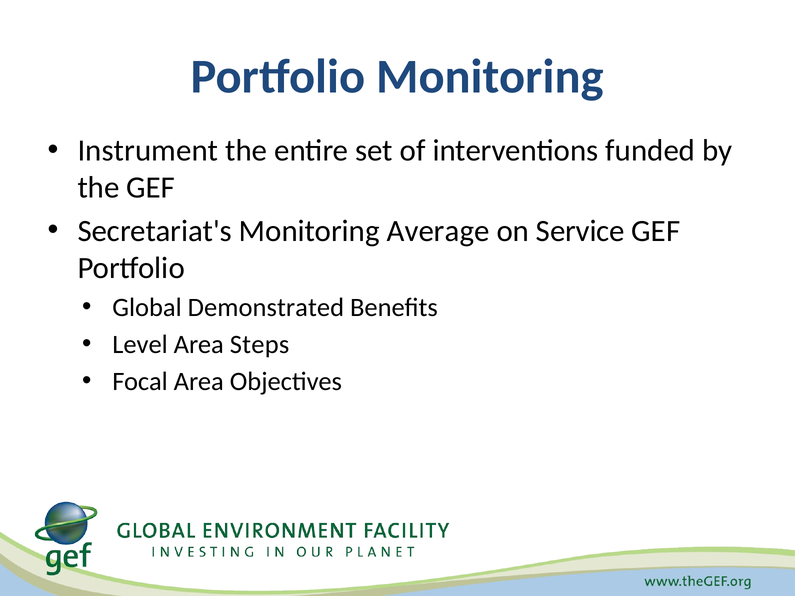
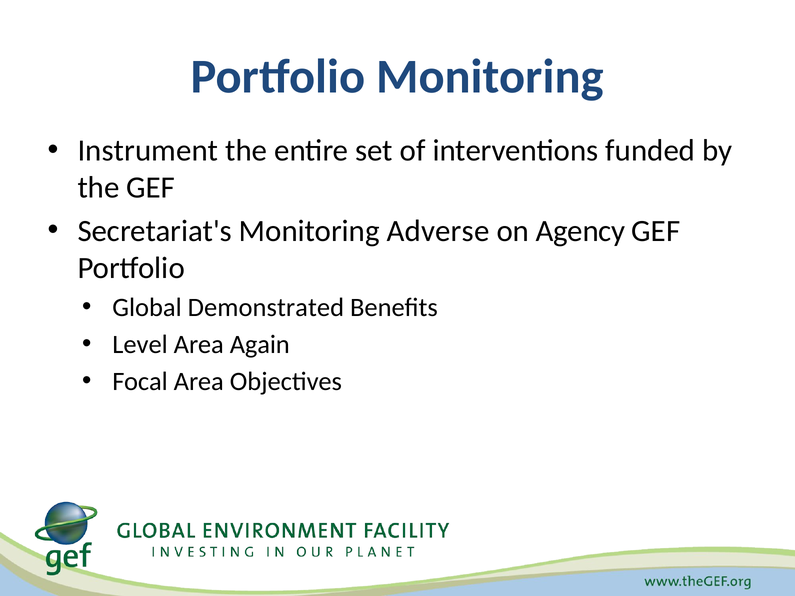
Average: Average -> Adverse
Service: Service -> Agency
Steps: Steps -> Again
